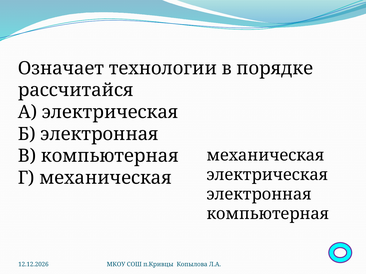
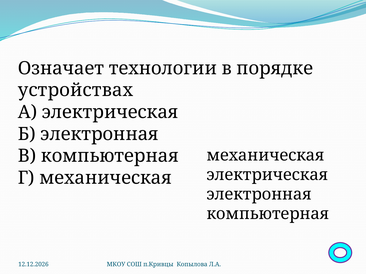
рассчитайся: рассчитайся -> устройствах
